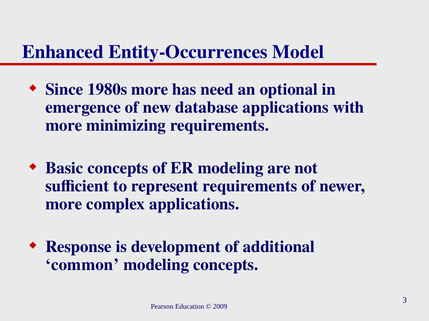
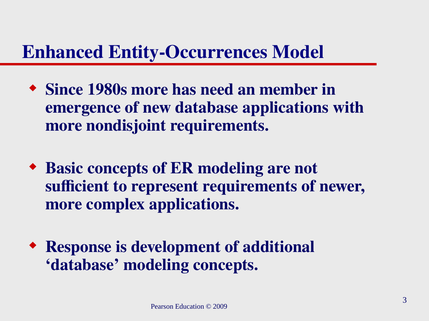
optional: optional -> member
minimizing: minimizing -> nondisjoint
common at (82, 265): common -> database
